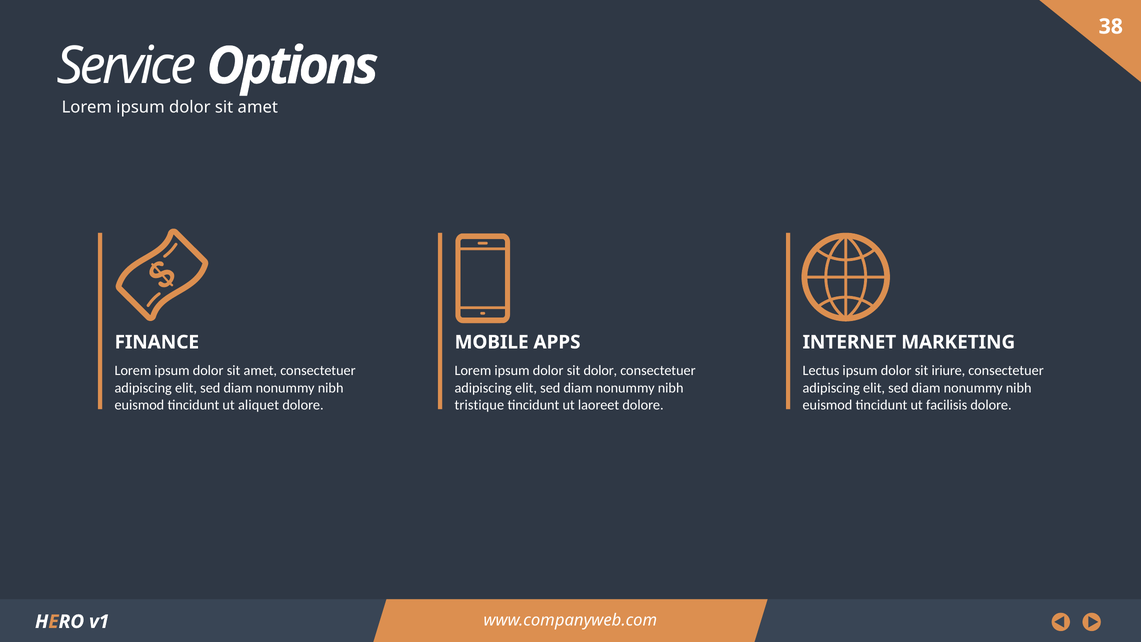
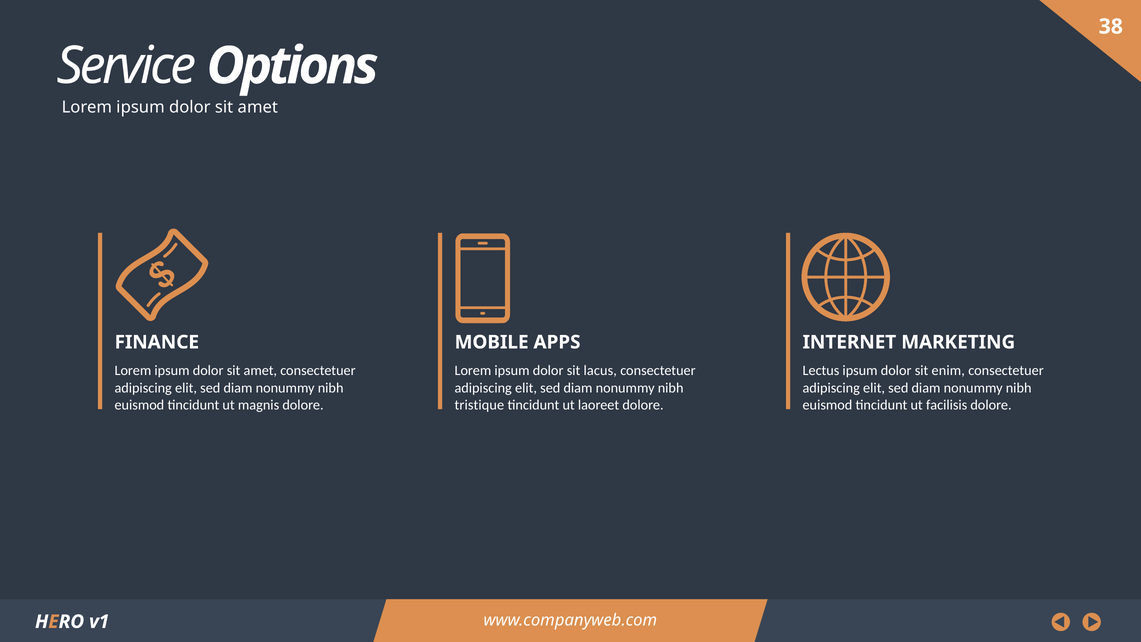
sit dolor: dolor -> lacus
iriure: iriure -> enim
aliquet: aliquet -> magnis
